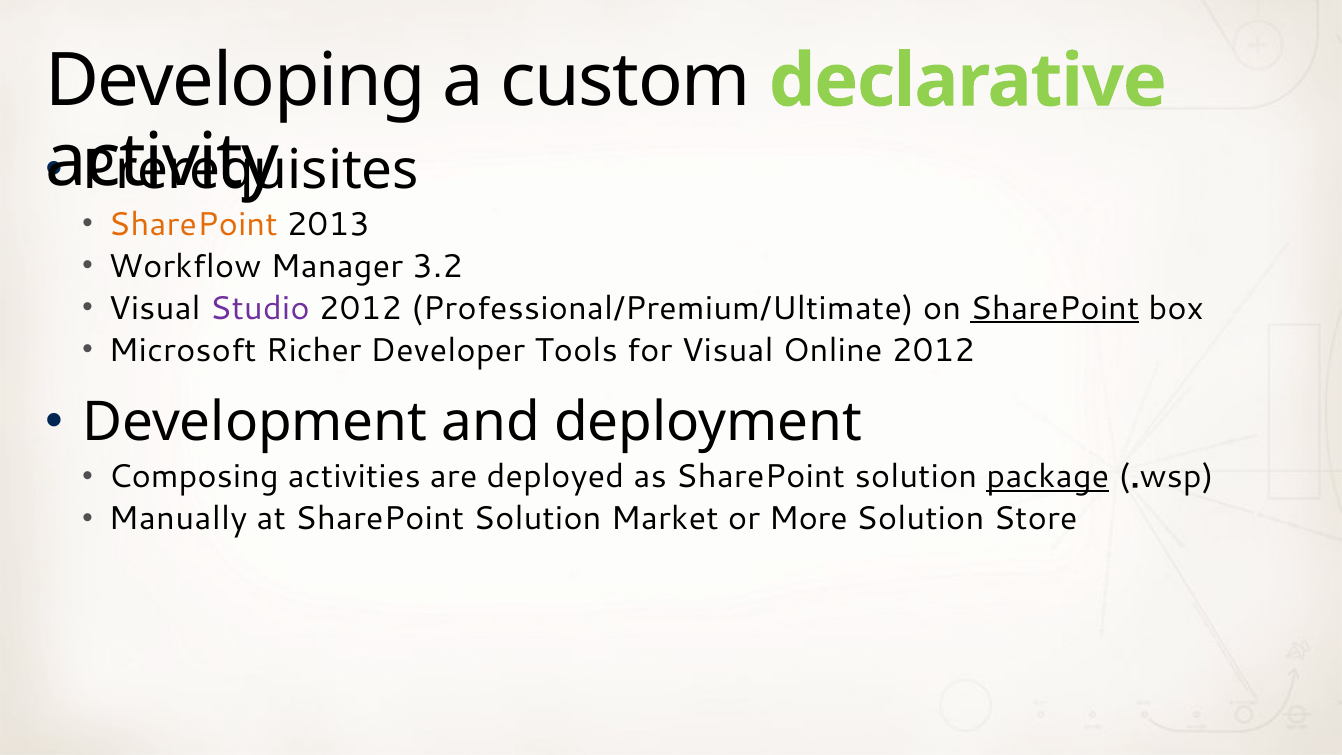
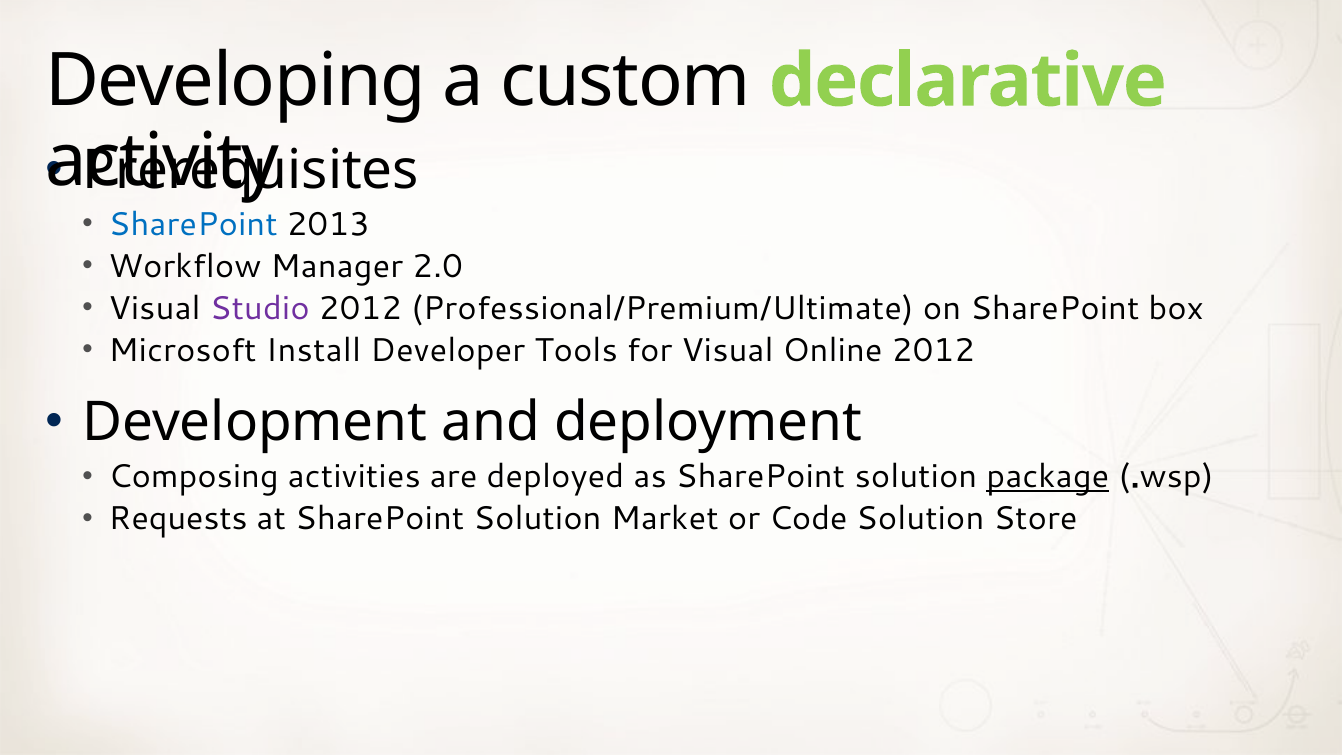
SharePoint at (193, 224) colour: orange -> blue
3.2: 3.2 -> 2.0
SharePoint at (1055, 308) underline: present -> none
Richer: Richer -> Install
Manually: Manually -> Requests
More: More -> Code
